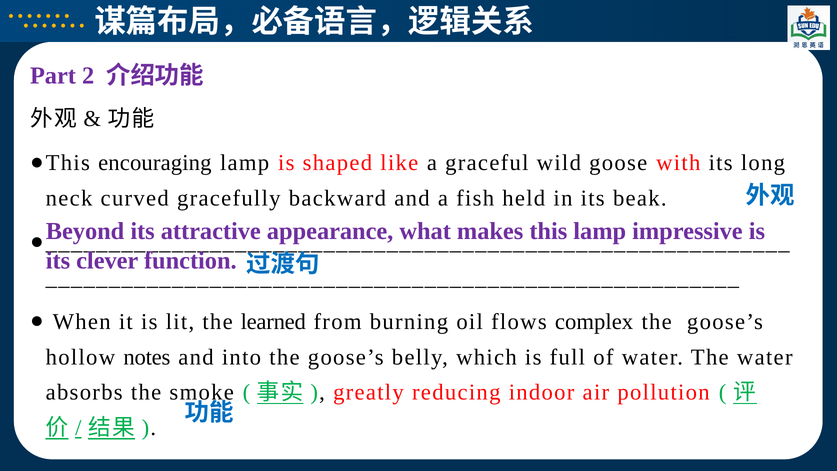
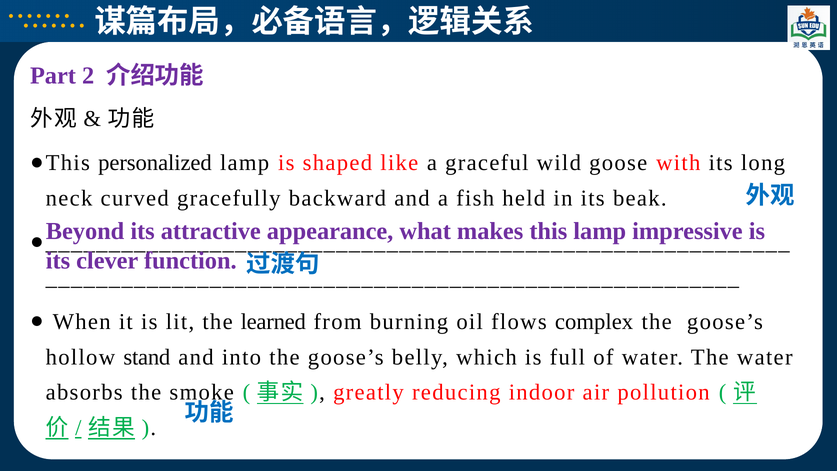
encouraging: encouraging -> personalized
notes: notes -> stand
